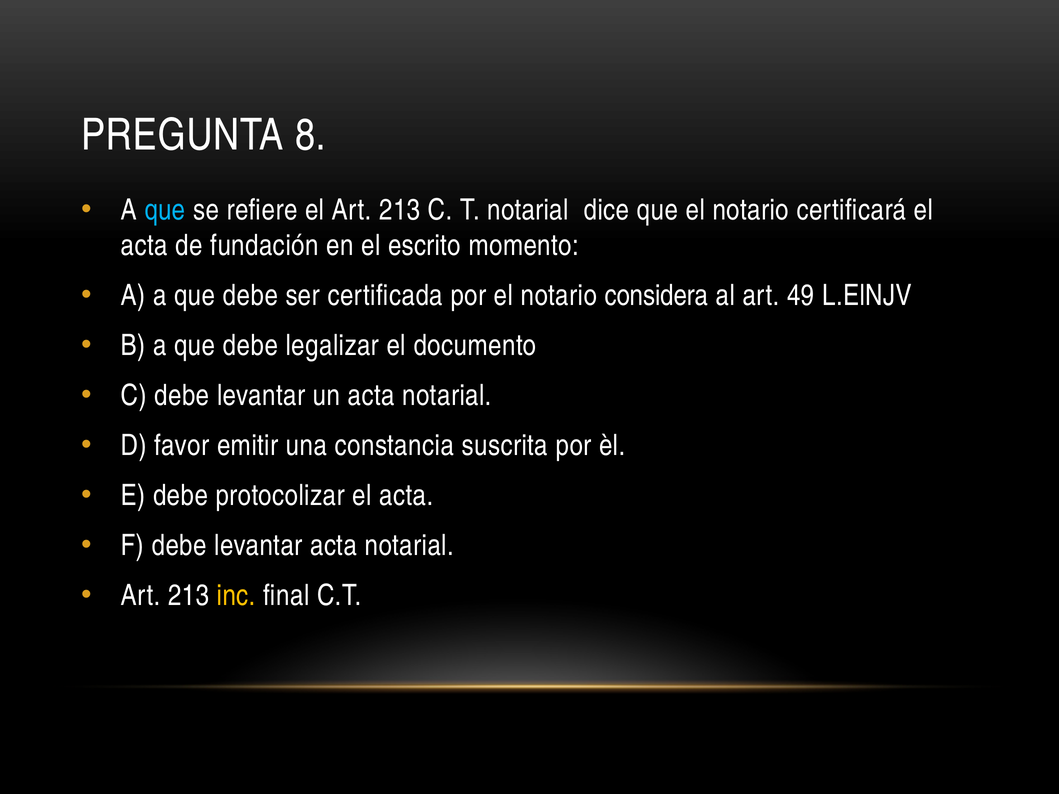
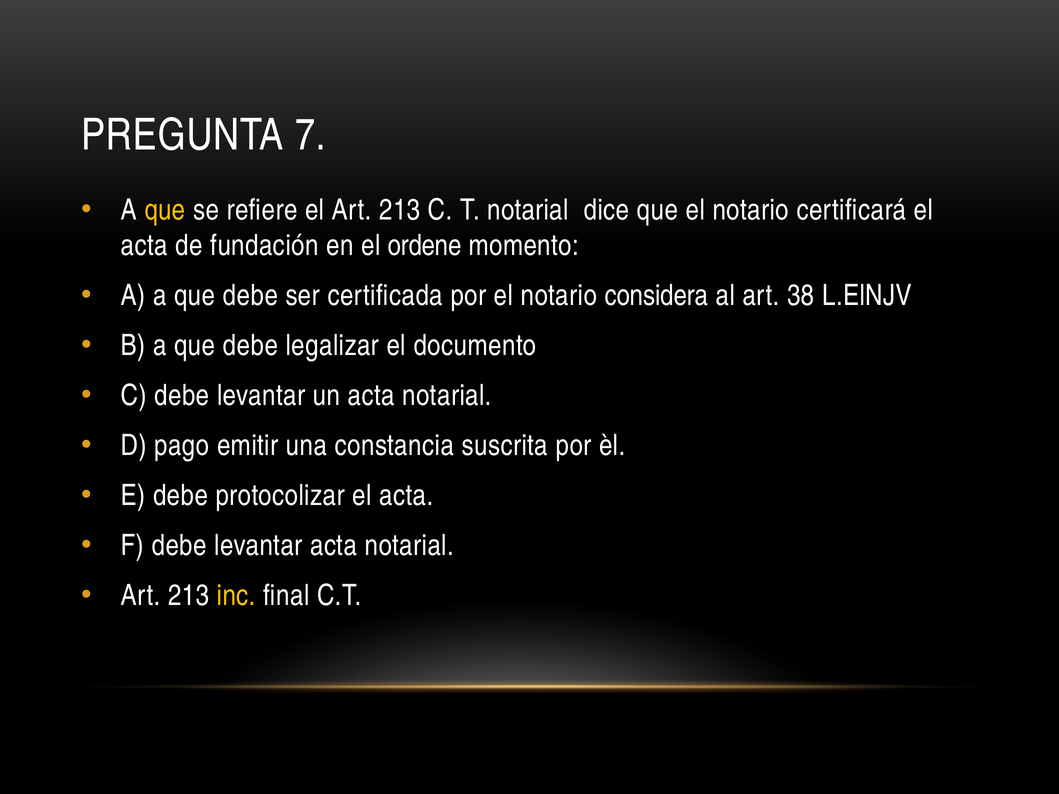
8: 8 -> 7
que at (165, 210) colour: light blue -> yellow
escrito: escrito -> ordene
49: 49 -> 38
favor: favor -> pago
